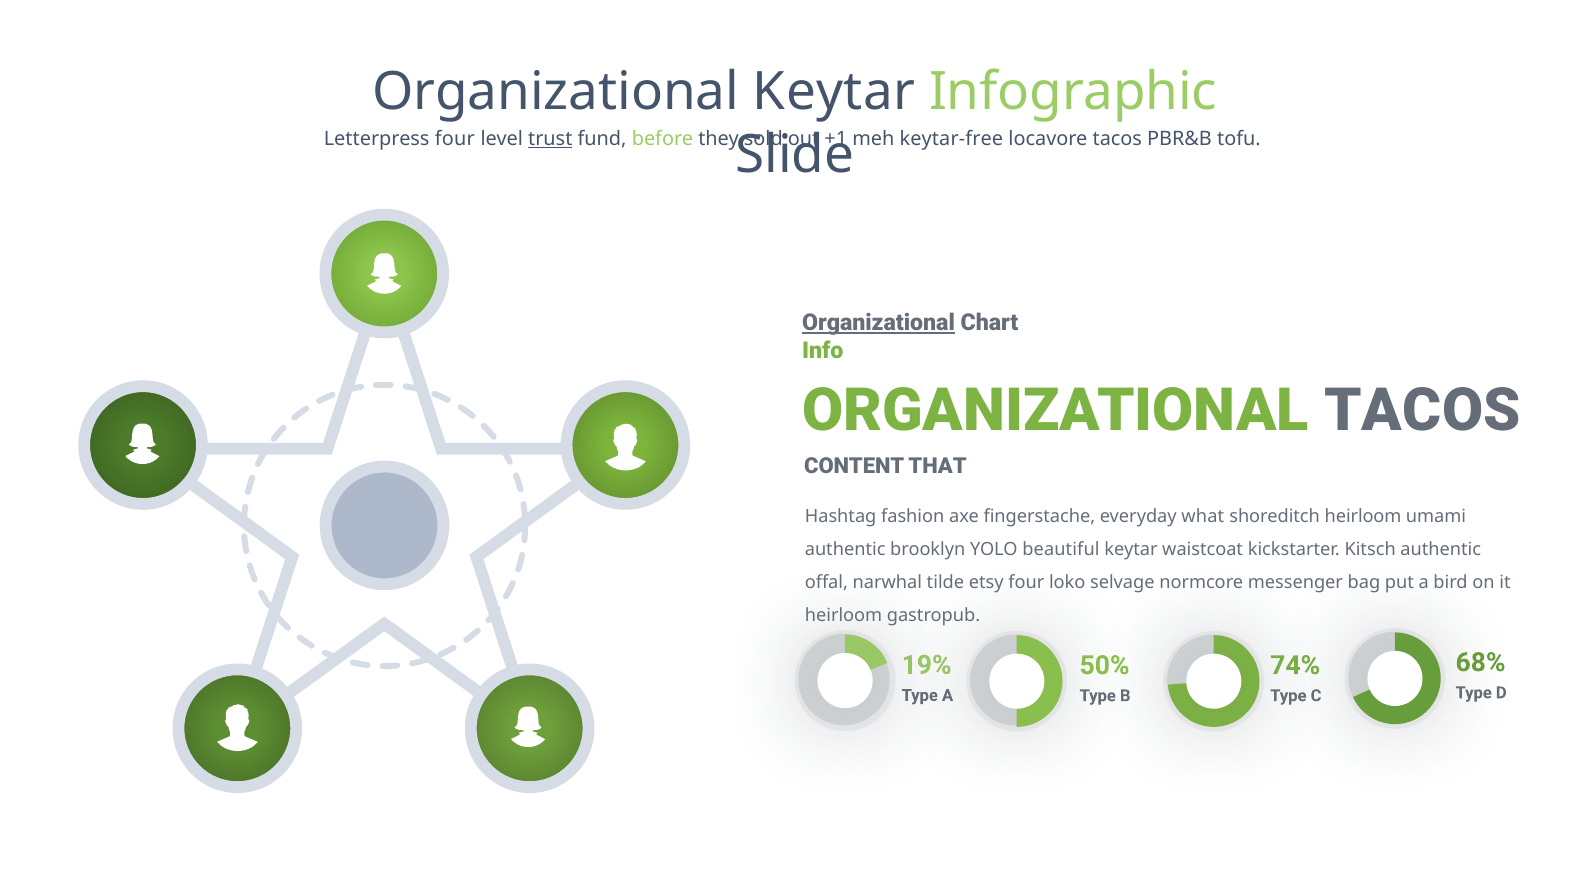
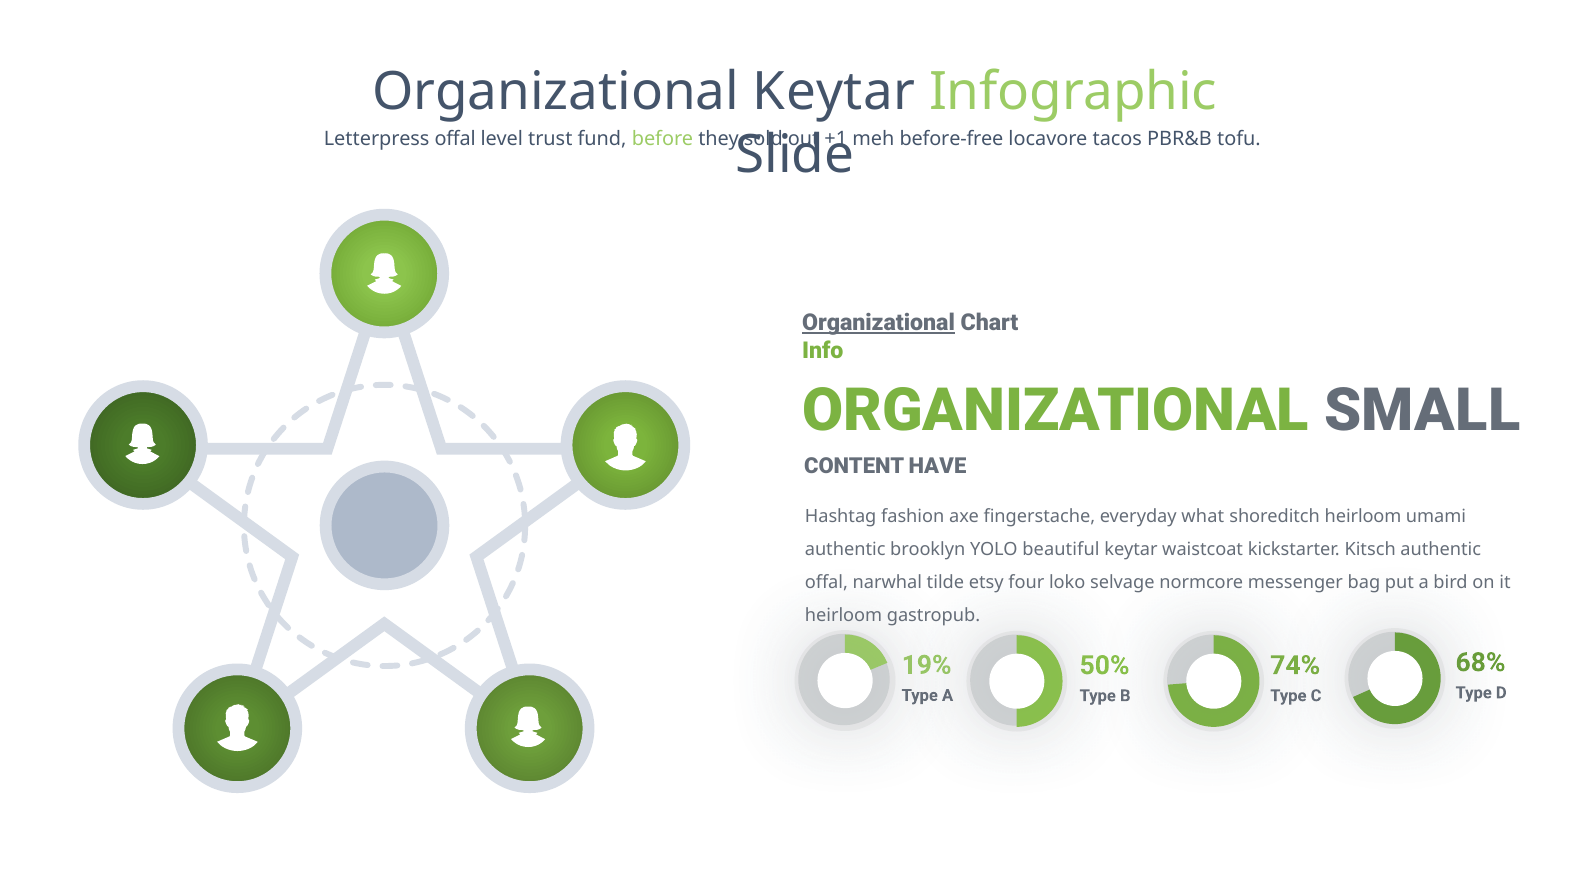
Letterpress four: four -> offal
trust underline: present -> none
keytar-free: keytar-free -> before-free
ORGANIZATIONAL TACOS: TACOS -> SMALL
THAT: THAT -> HAVE
